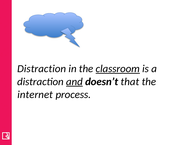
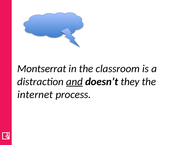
Distraction at (42, 69): Distraction -> Montserrat
classroom underline: present -> none
that: that -> they
